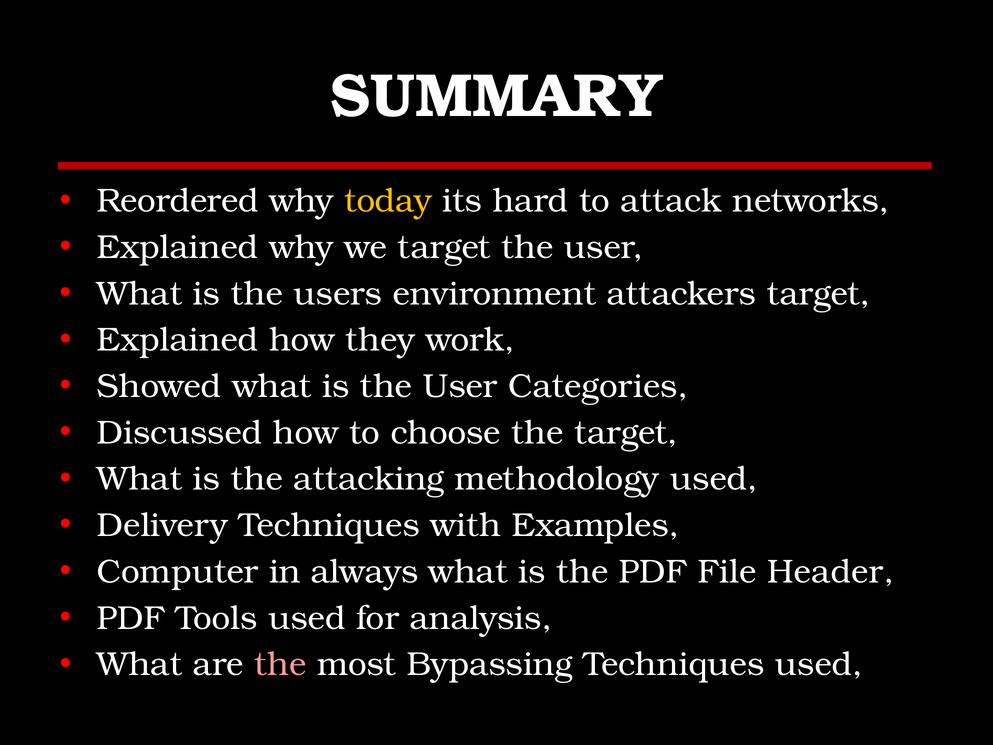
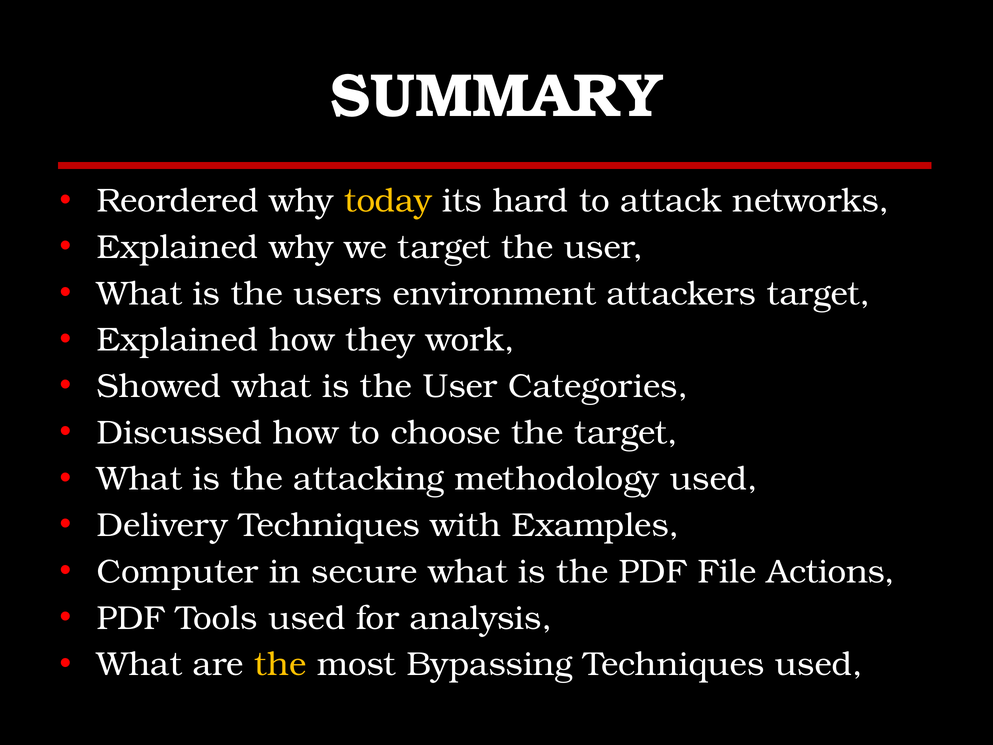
always: always -> secure
Header: Header -> Actions
the at (280, 664) colour: pink -> yellow
